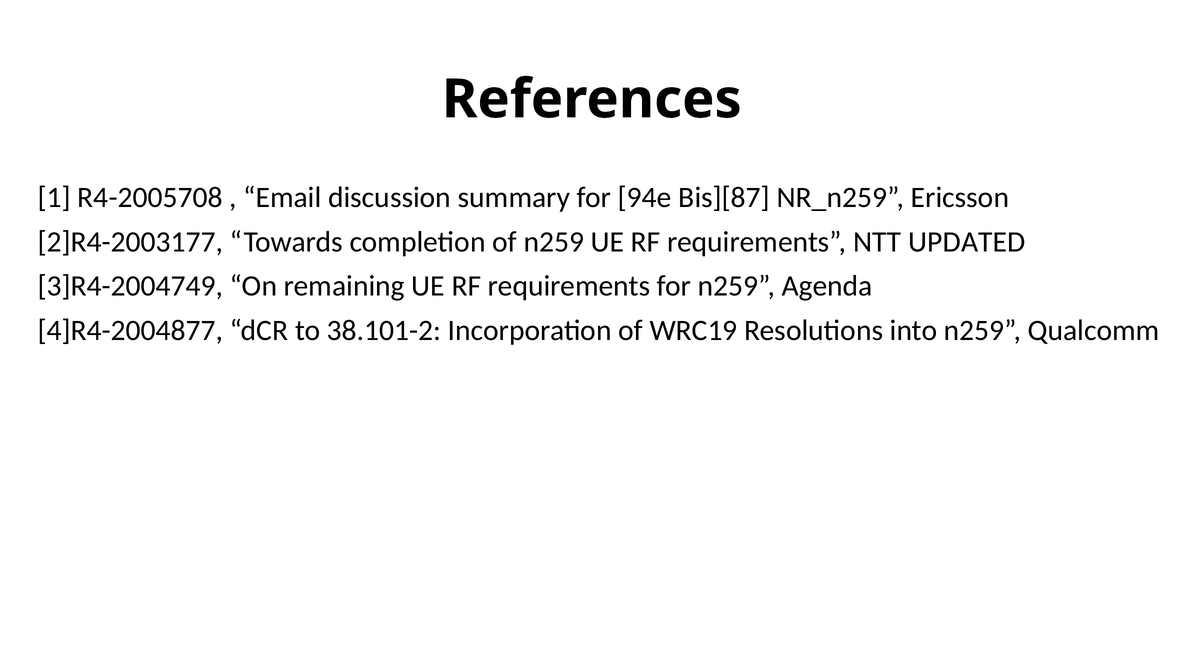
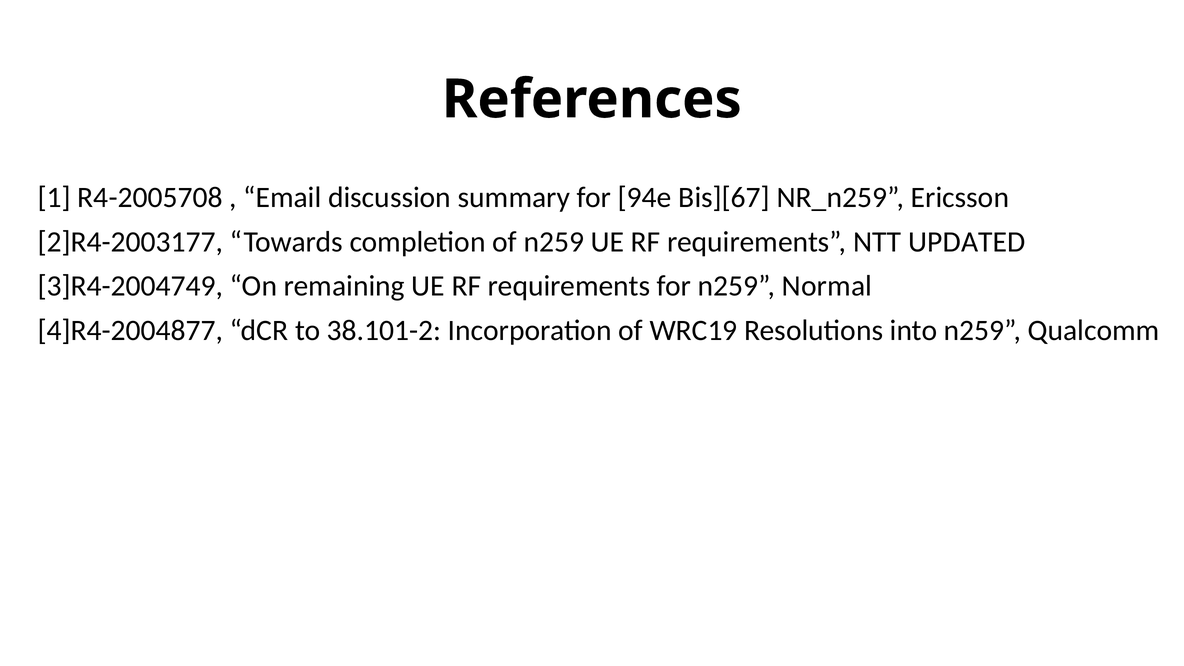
Bis][87: Bis][87 -> Bis][67
Agenda: Agenda -> Normal
